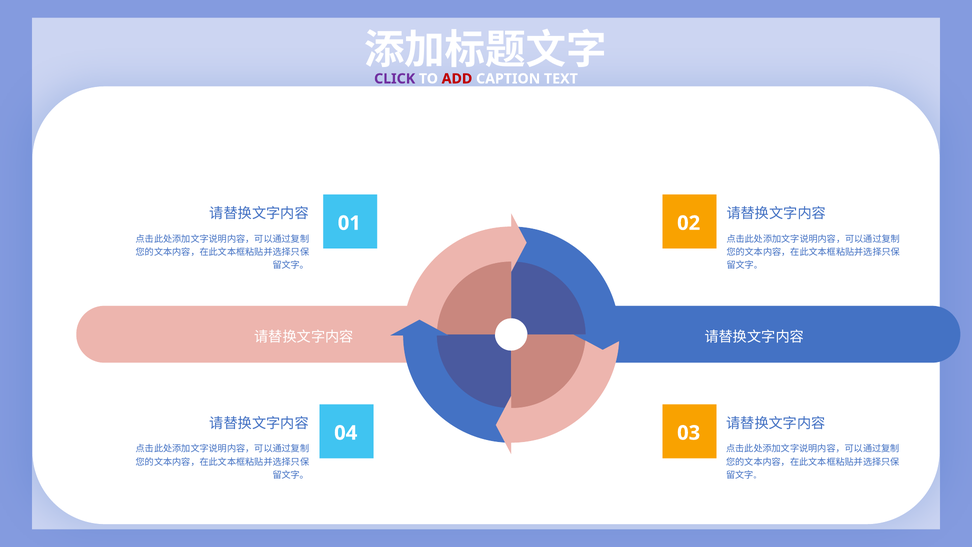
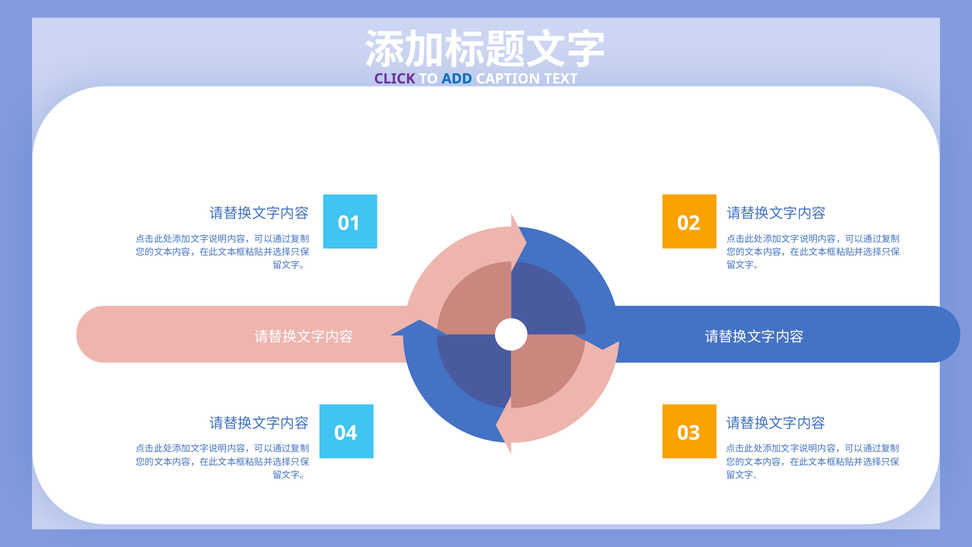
ADD colour: red -> blue
